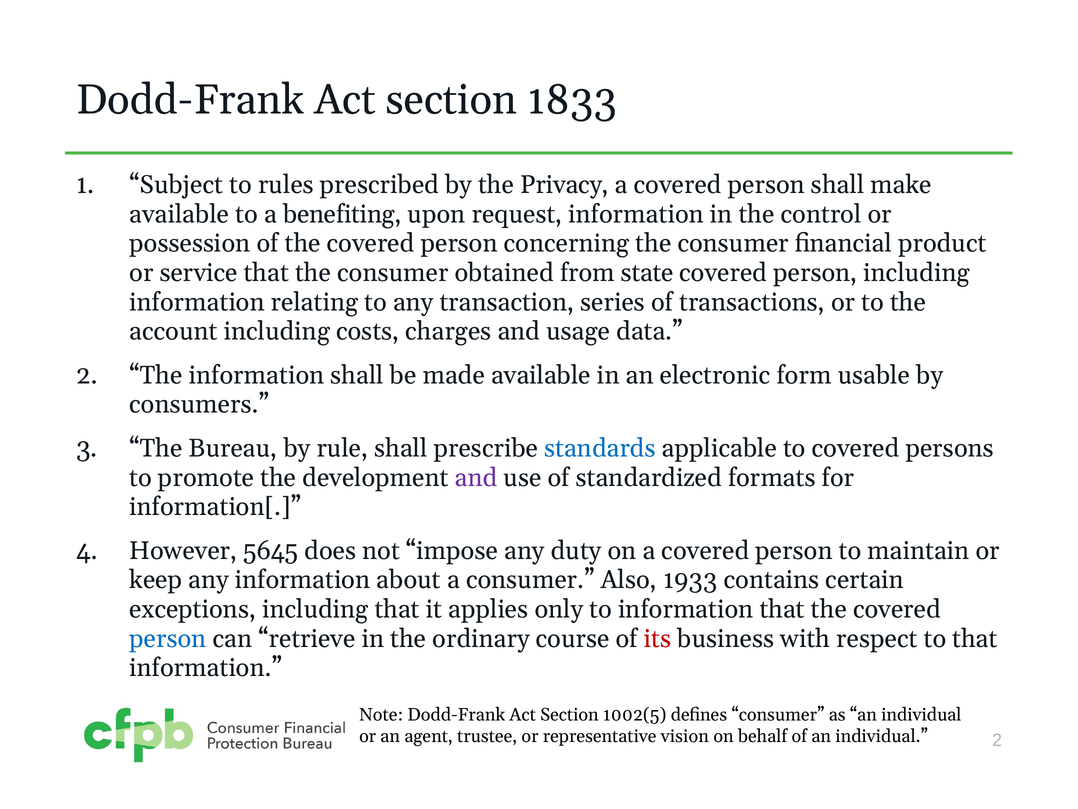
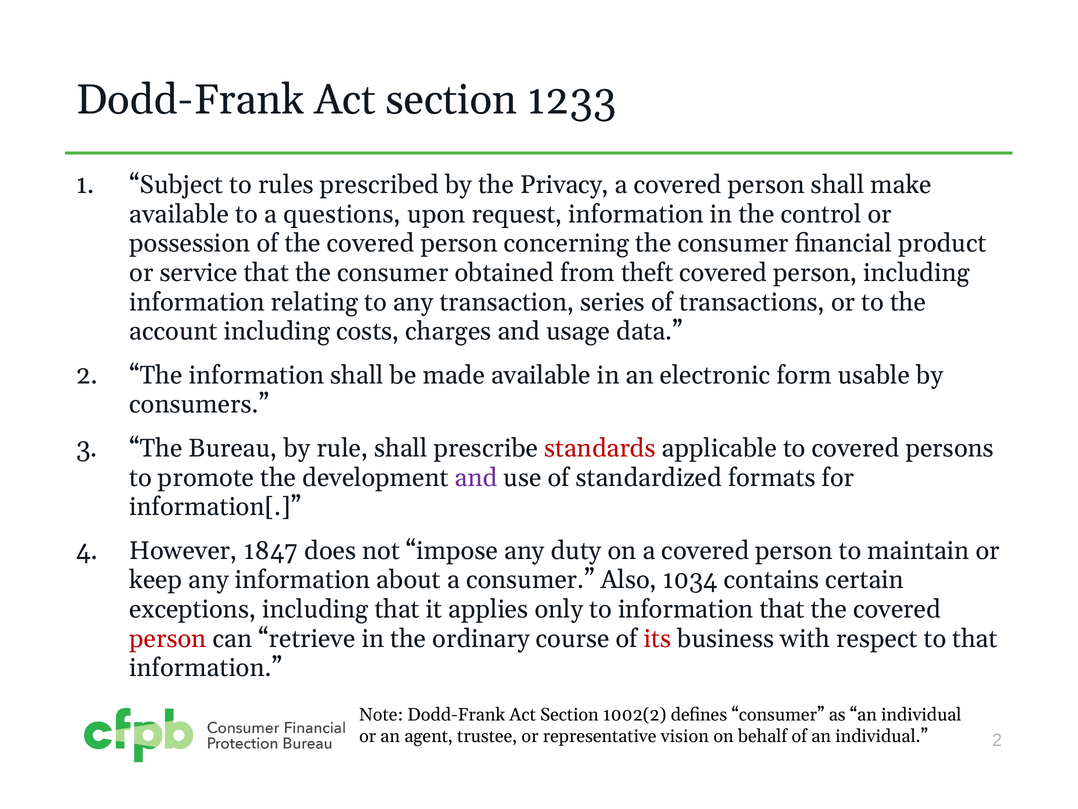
1833: 1833 -> 1233
benefiting: benefiting -> questions
state: state -> theft
standards colour: blue -> red
5645: 5645 -> 1847
1933: 1933 -> 1034
person at (168, 638) colour: blue -> red
1002(5: 1002(5 -> 1002(2
